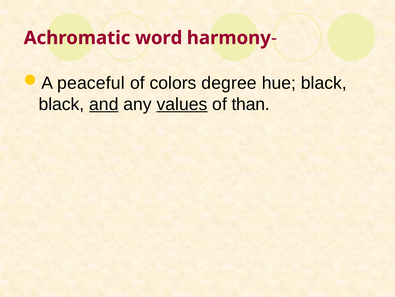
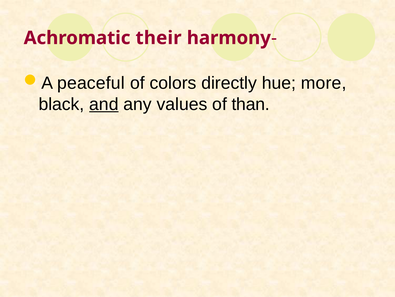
word: word -> their
degree: degree -> directly
hue black: black -> more
values underline: present -> none
